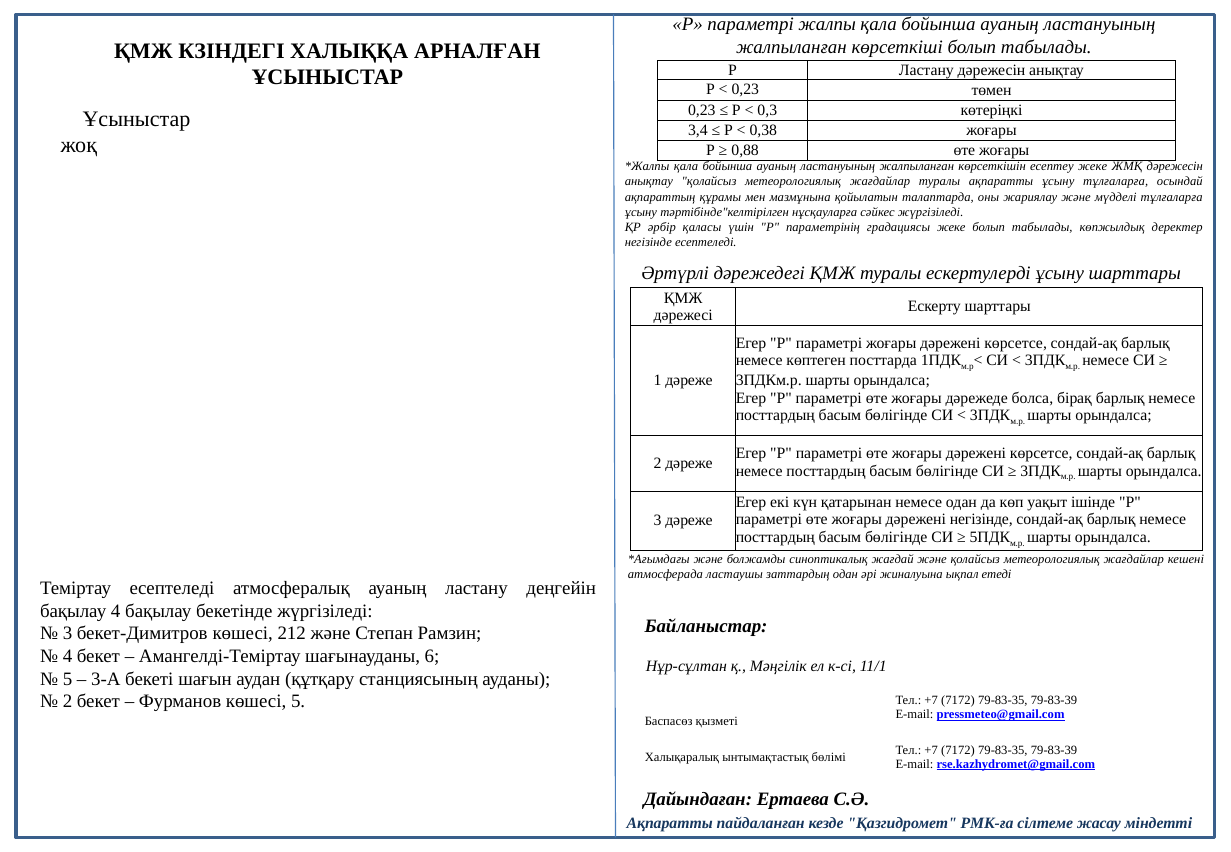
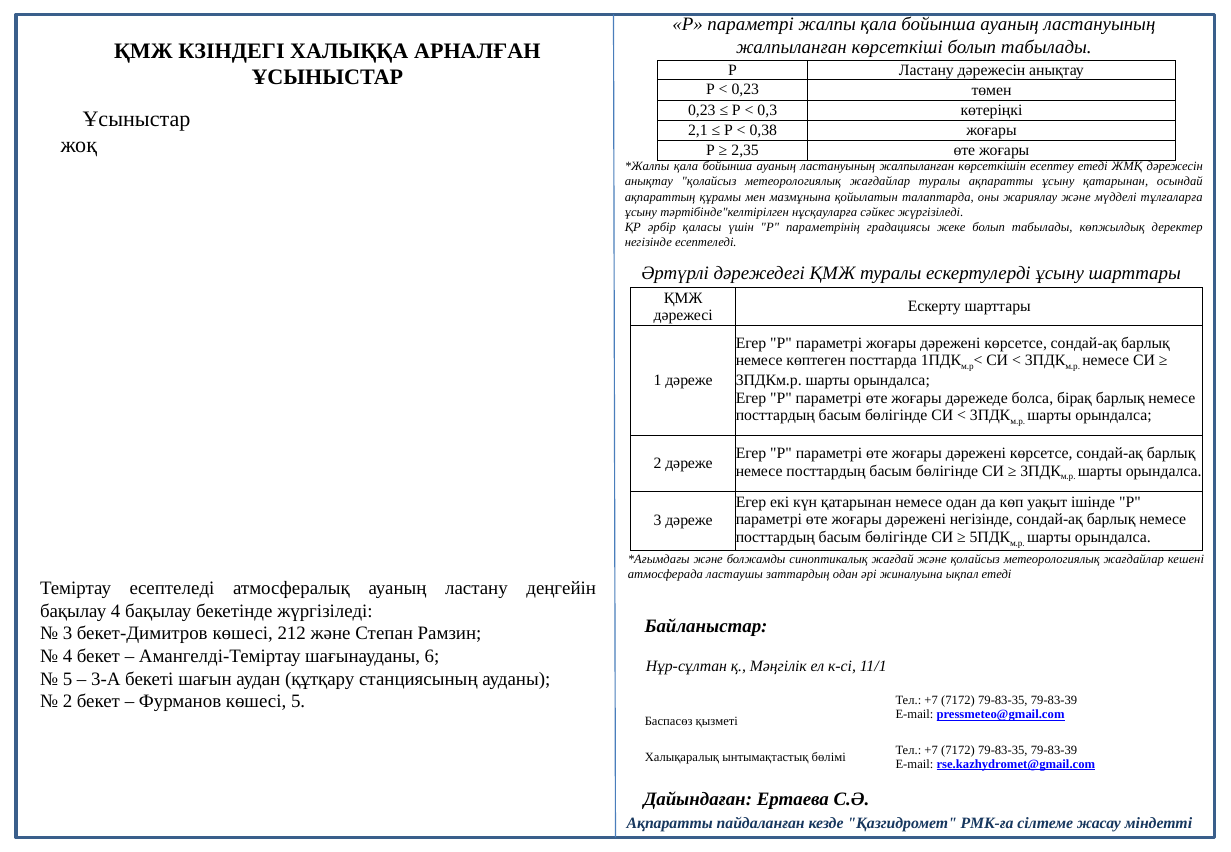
3,4: 3,4 -> 2,1
0,88: 0,88 -> 2,35
есептеу жеке: жеке -> етеді
ұсыну тұлғаларға: тұлғаларға -> қатарынан
